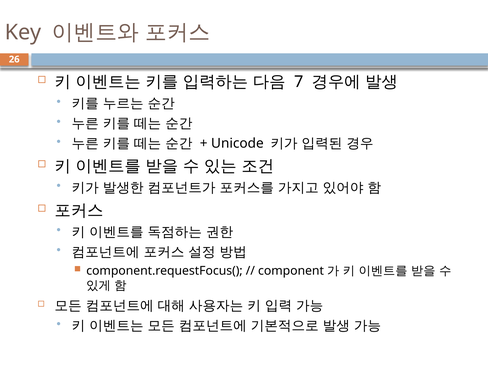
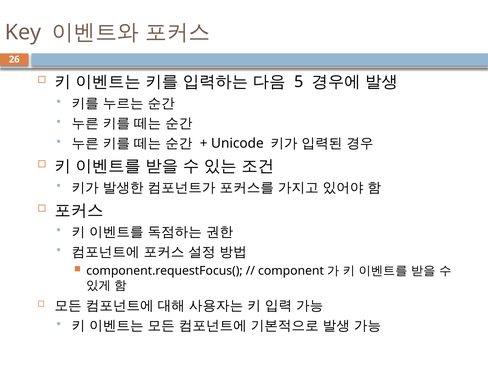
7: 7 -> 5
